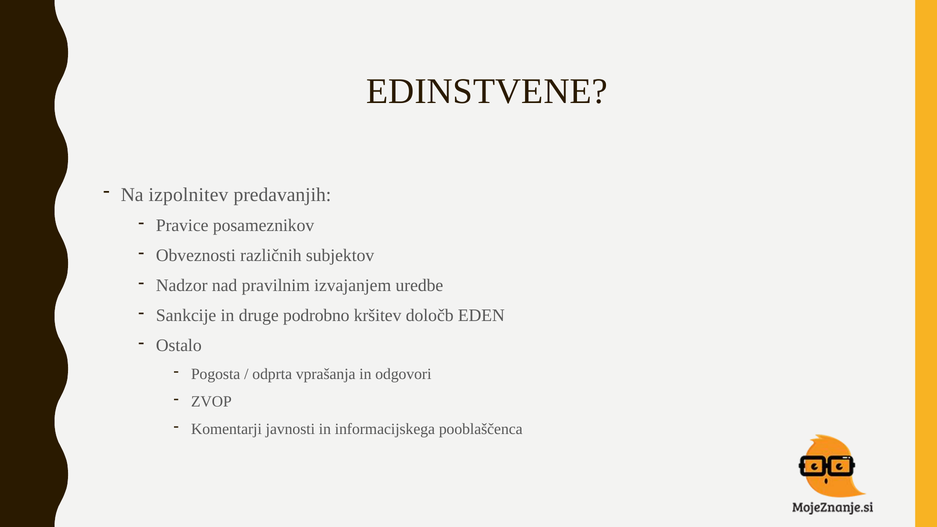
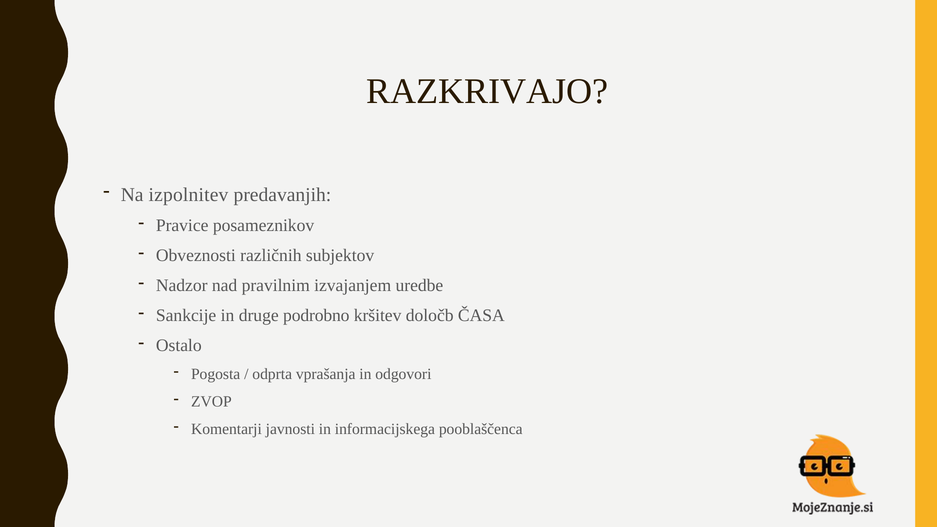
EDINSTVENE: EDINSTVENE -> RAZKRIVAJO
EDEN: EDEN -> ČASA
